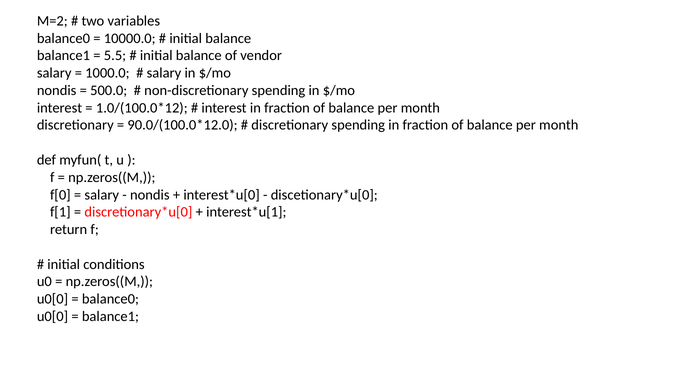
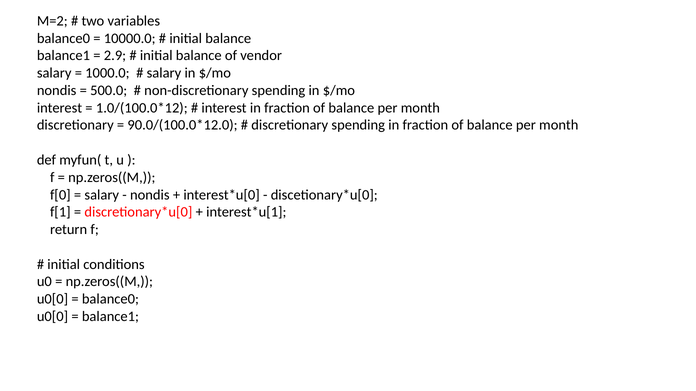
5.5: 5.5 -> 2.9
